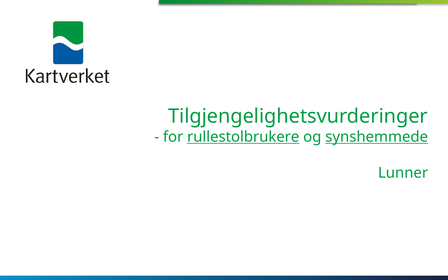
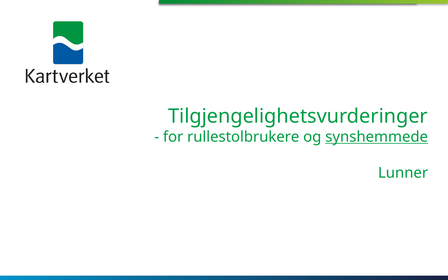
rullestolbrukere underline: present -> none
